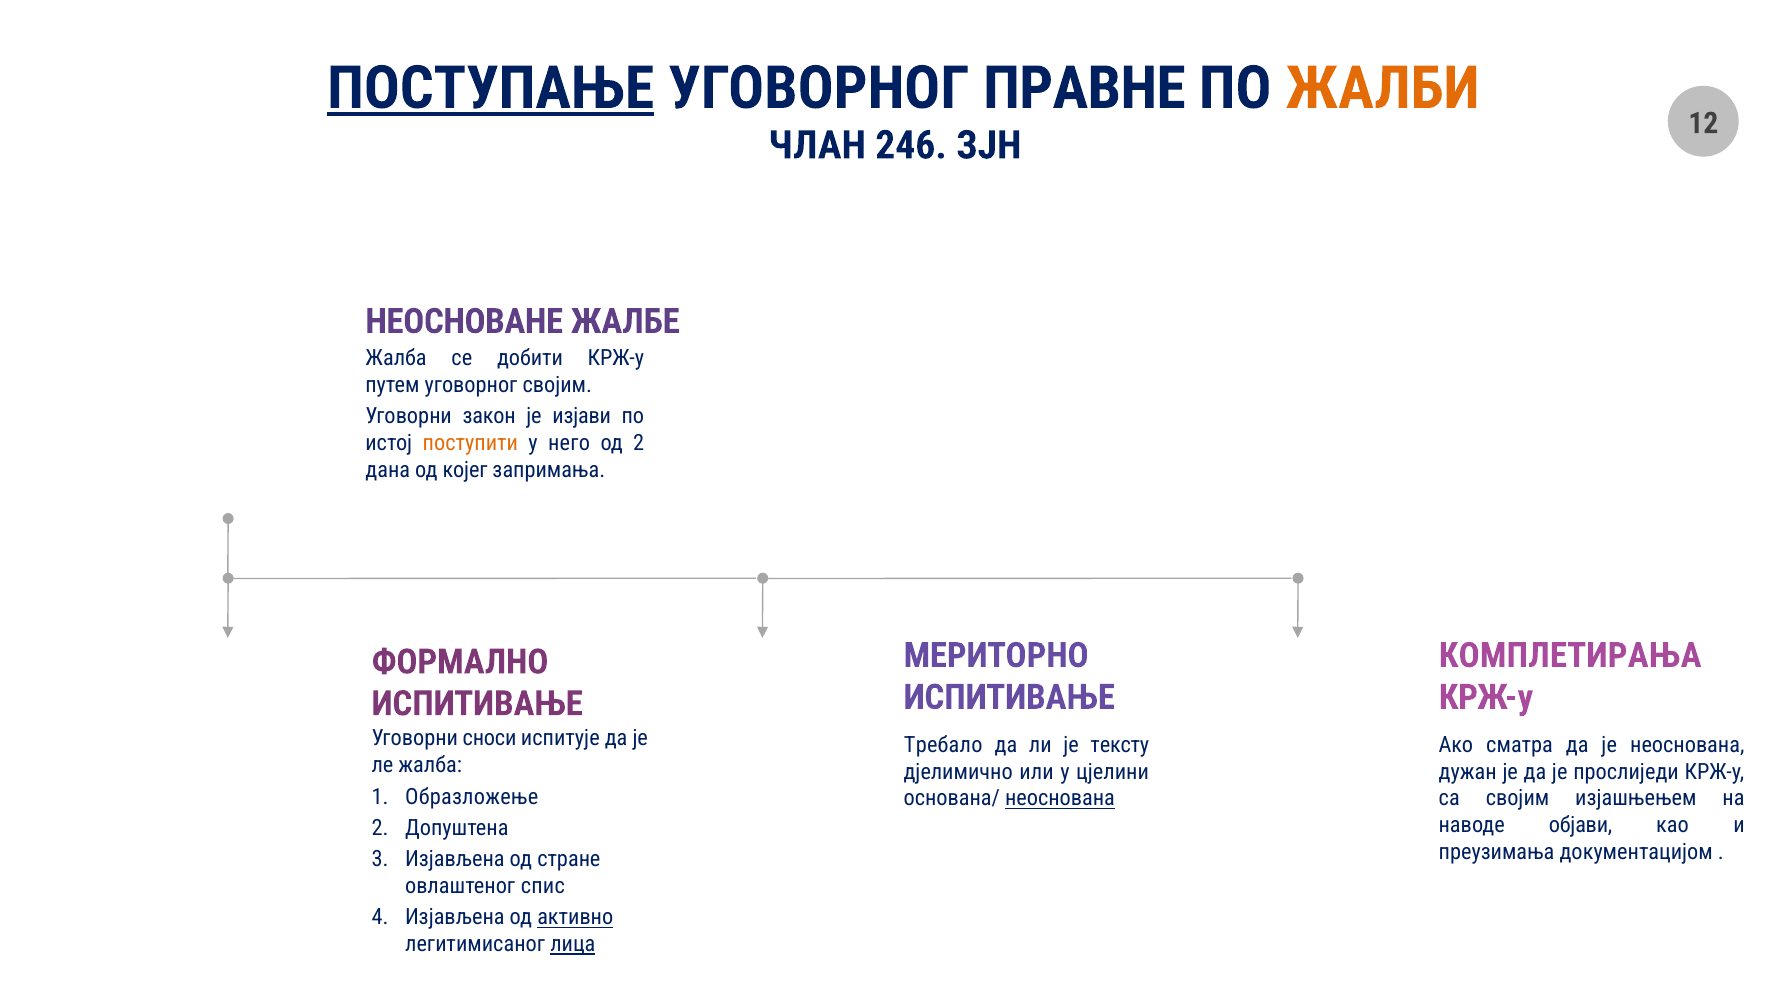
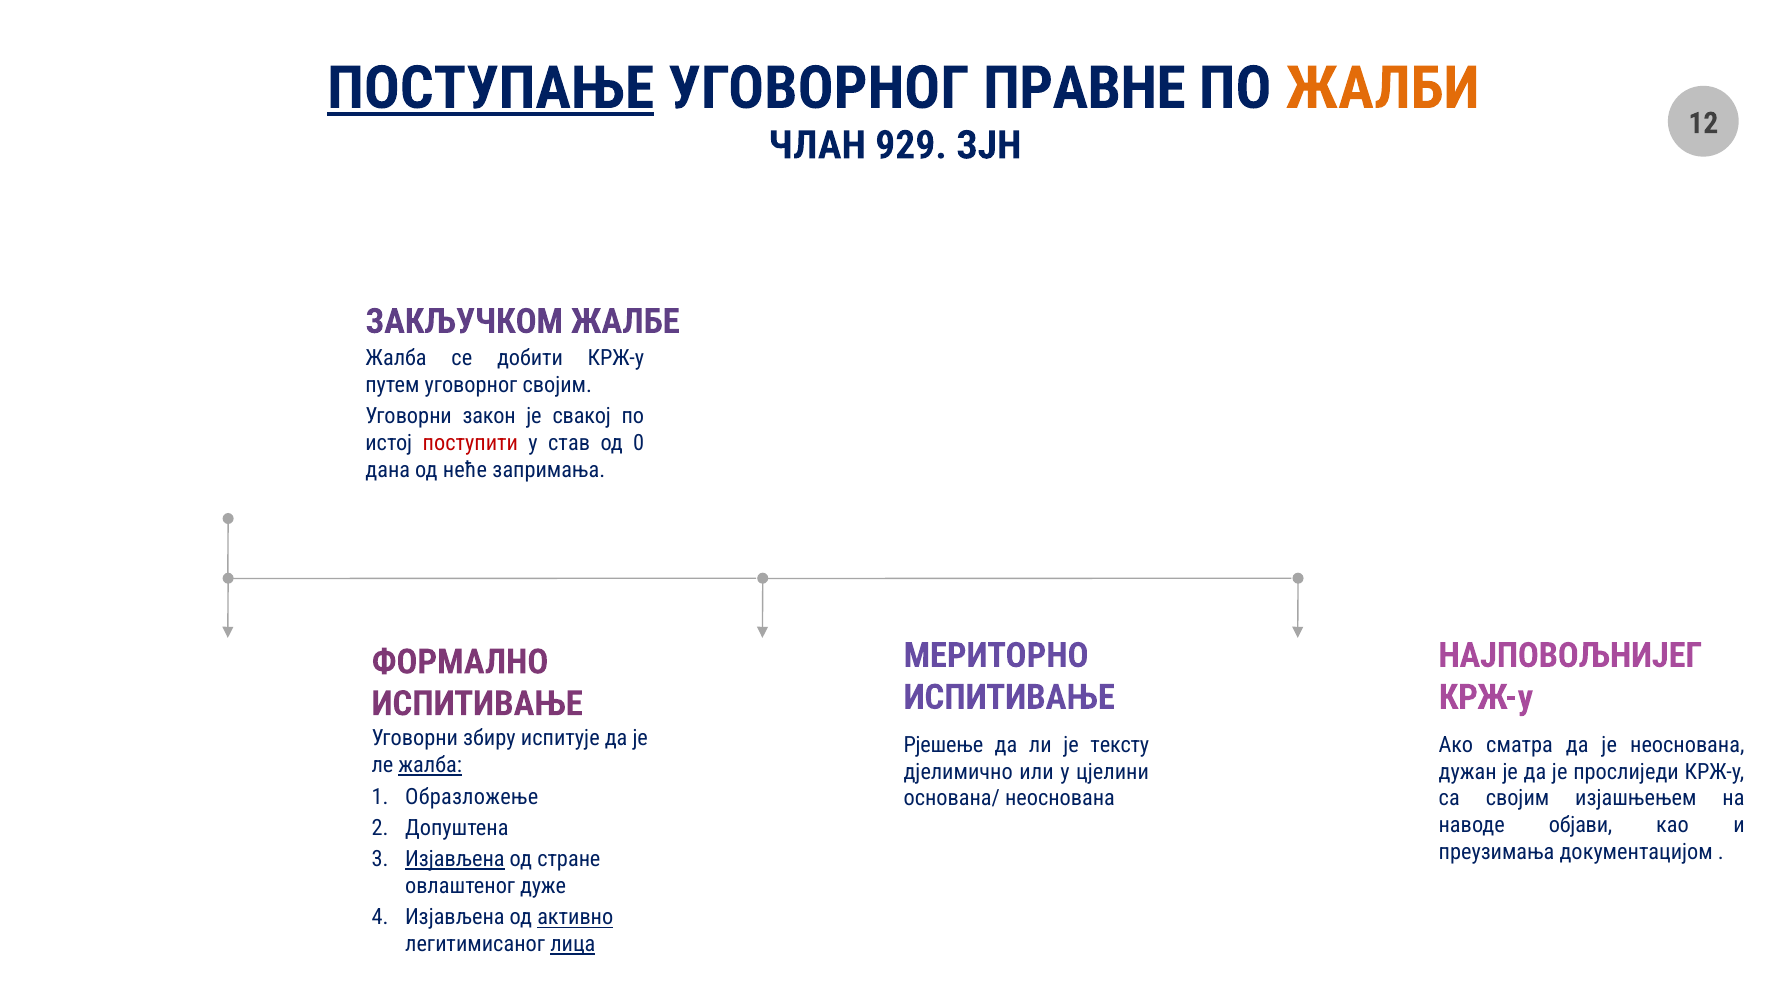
246: 246 -> 929
НЕОСНОВАНЕ: НЕОСНОВАНЕ -> ЗАКЉУЧКОМ
изјави: изјави -> свакој
поступити colour: orange -> red
него: него -> став
од 2: 2 -> 0
којег: којег -> неће
КОМПЛЕТИРАЊА: КОМПЛЕТИРАЊА -> НАЈПОВОЉНИЈЕГ
сноси: сноси -> збиру
Требало: Требало -> Рјешење
жалба at (430, 765) underline: none -> present
неоснована at (1060, 798) underline: present -> none
Изјављена at (455, 859) underline: none -> present
спис: спис -> дуже
